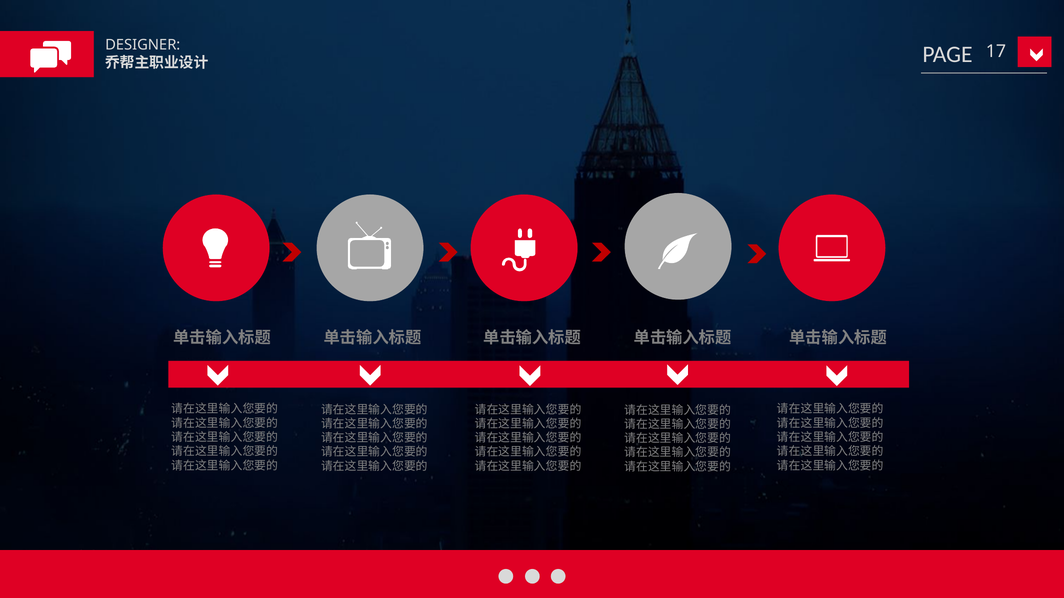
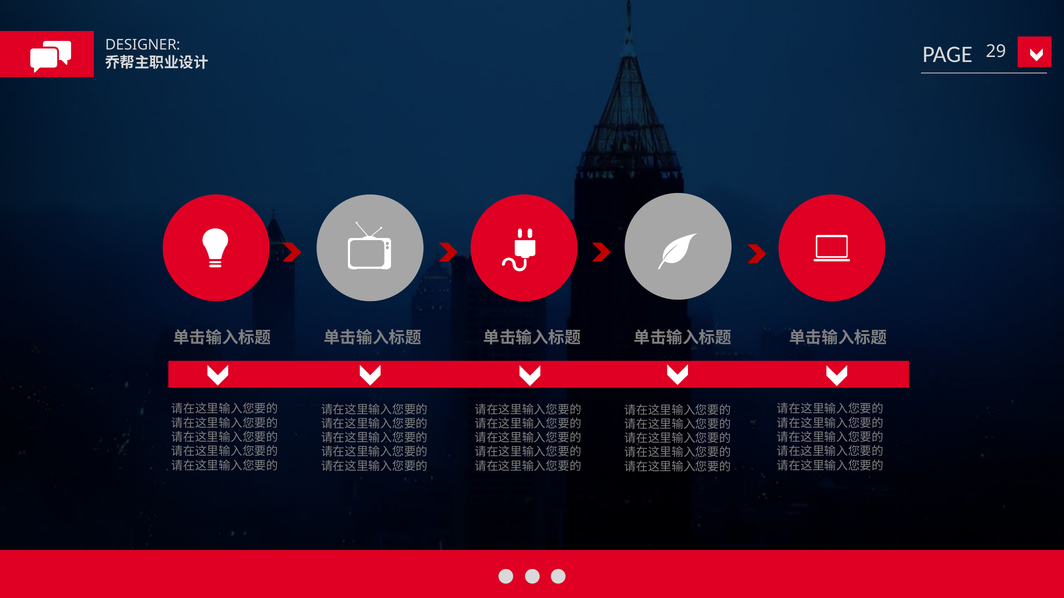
17: 17 -> 29
